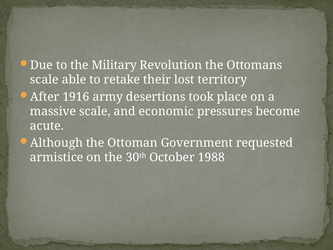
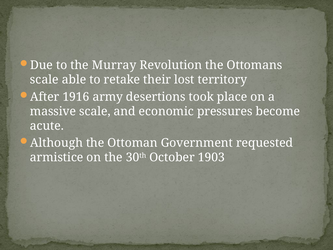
Military: Military -> Murray
1988: 1988 -> 1903
